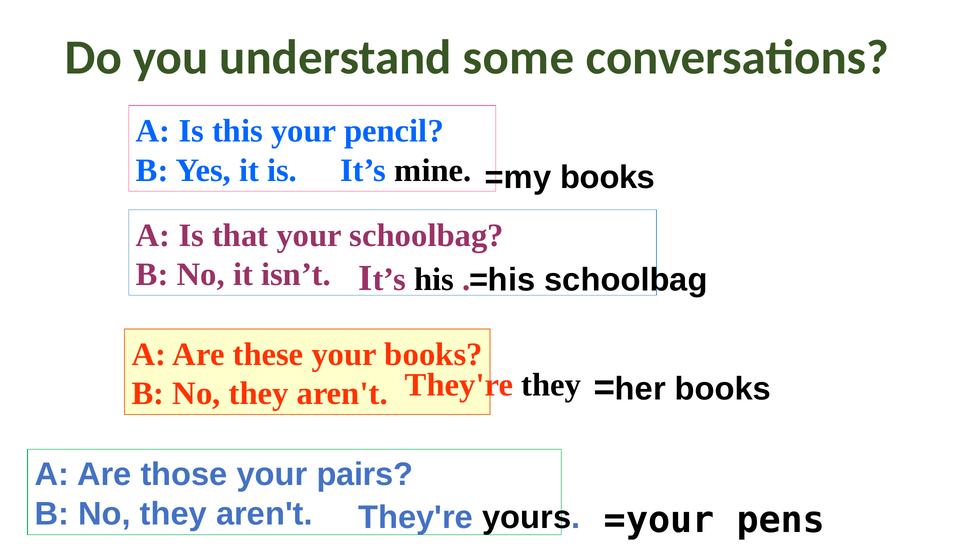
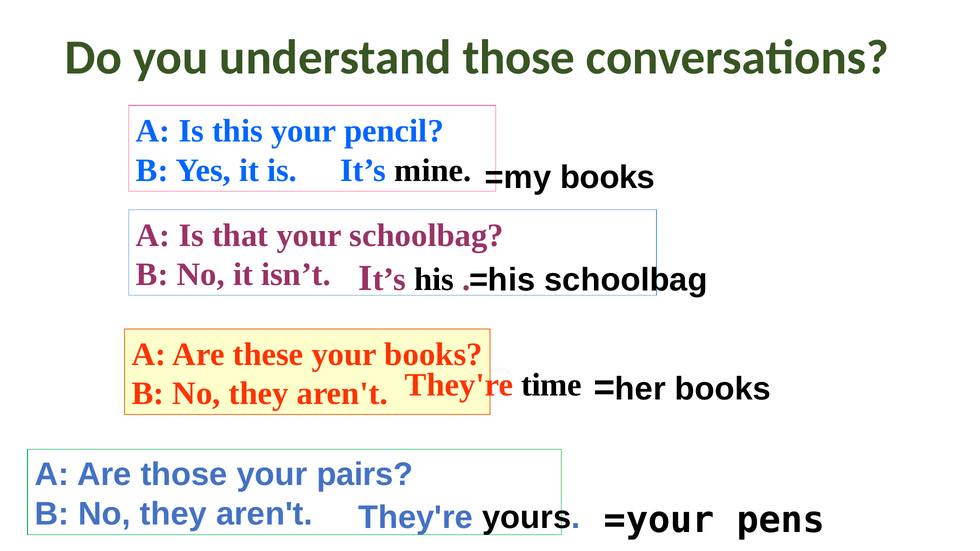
understand some: some -> those
They're they: they -> time
